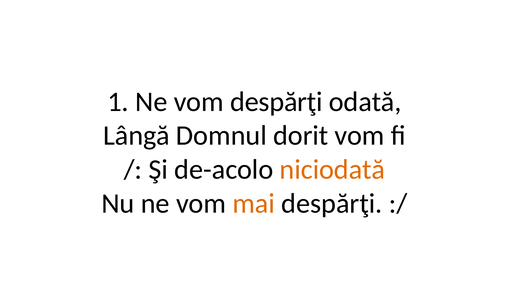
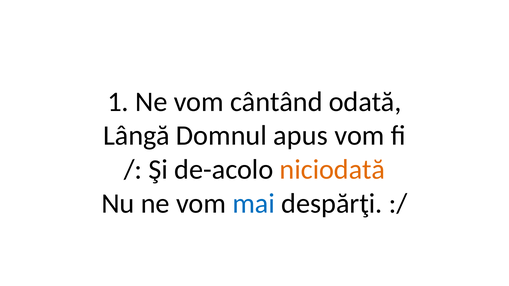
vom despărţi: despărţi -> cântând
dorit: dorit -> apus
mai colour: orange -> blue
